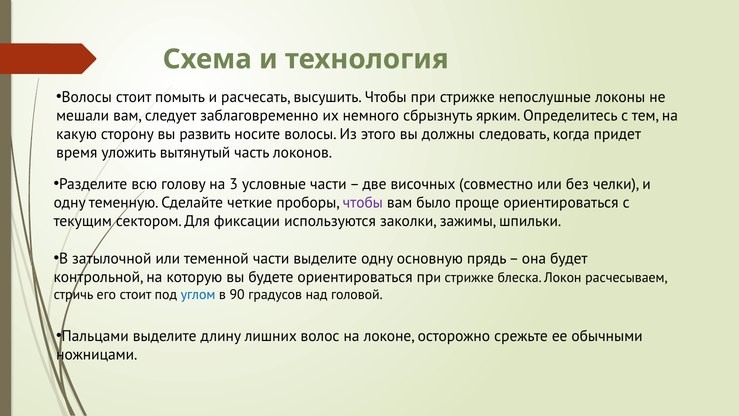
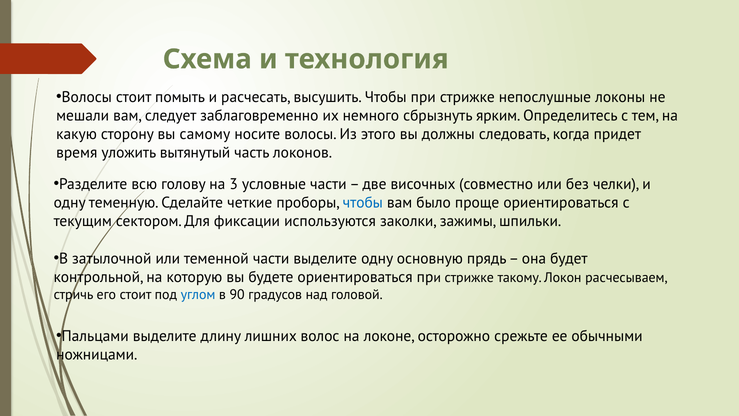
развить: развить -> самому
чтобы at (363, 202) colour: purple -> blue
блеска: блеска -> такому
